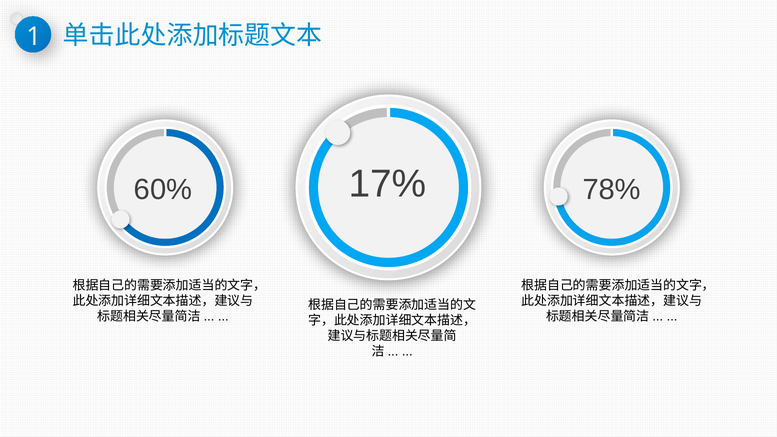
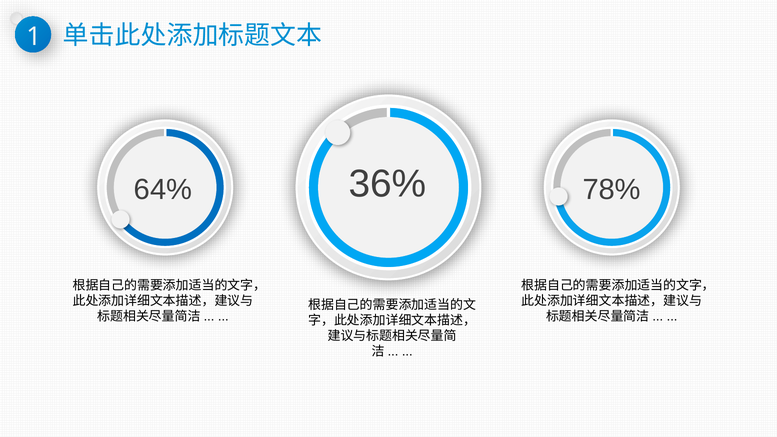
17%: 17% -> 36%
60%: 60% -> 64%
